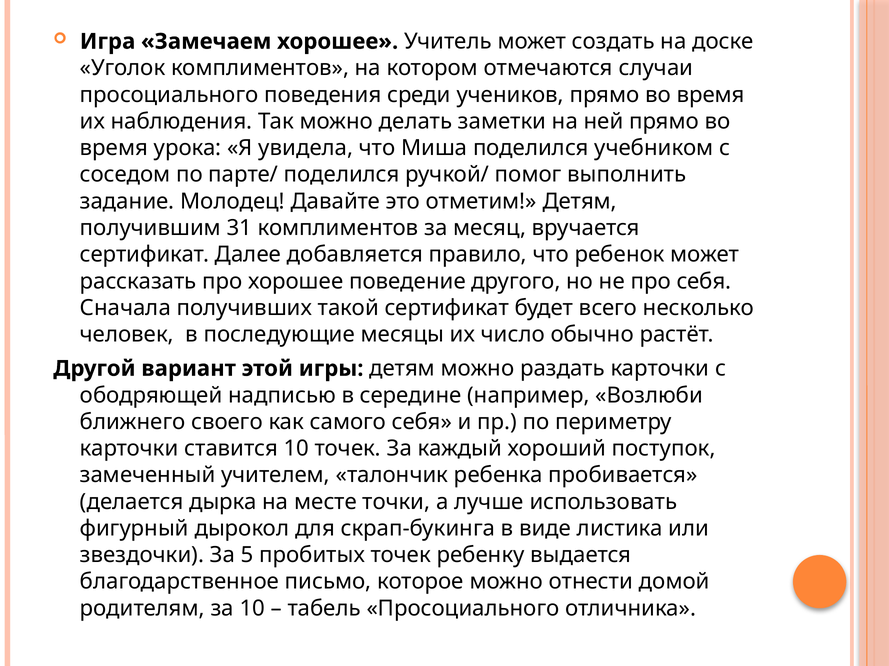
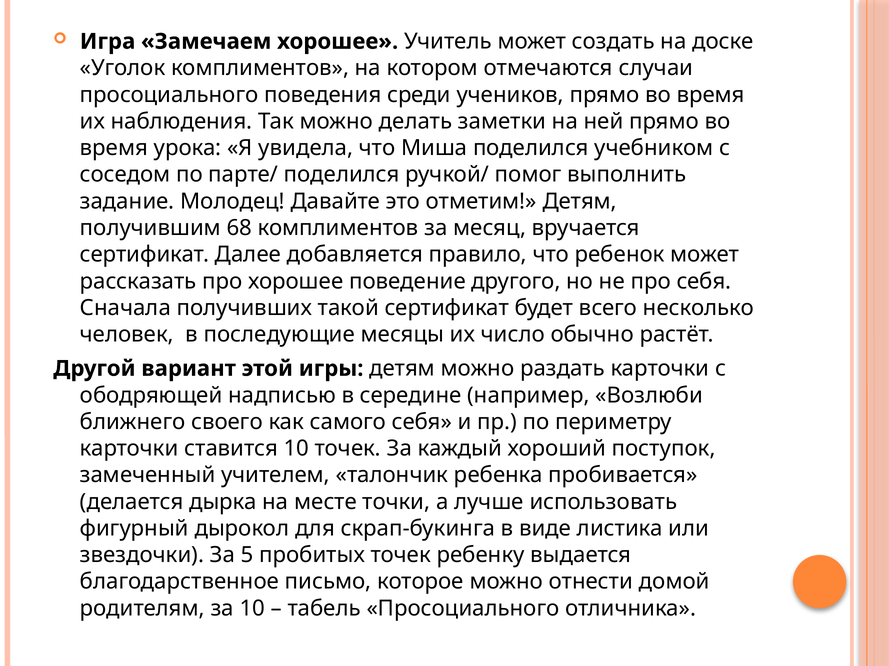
31: 31 -> 68
